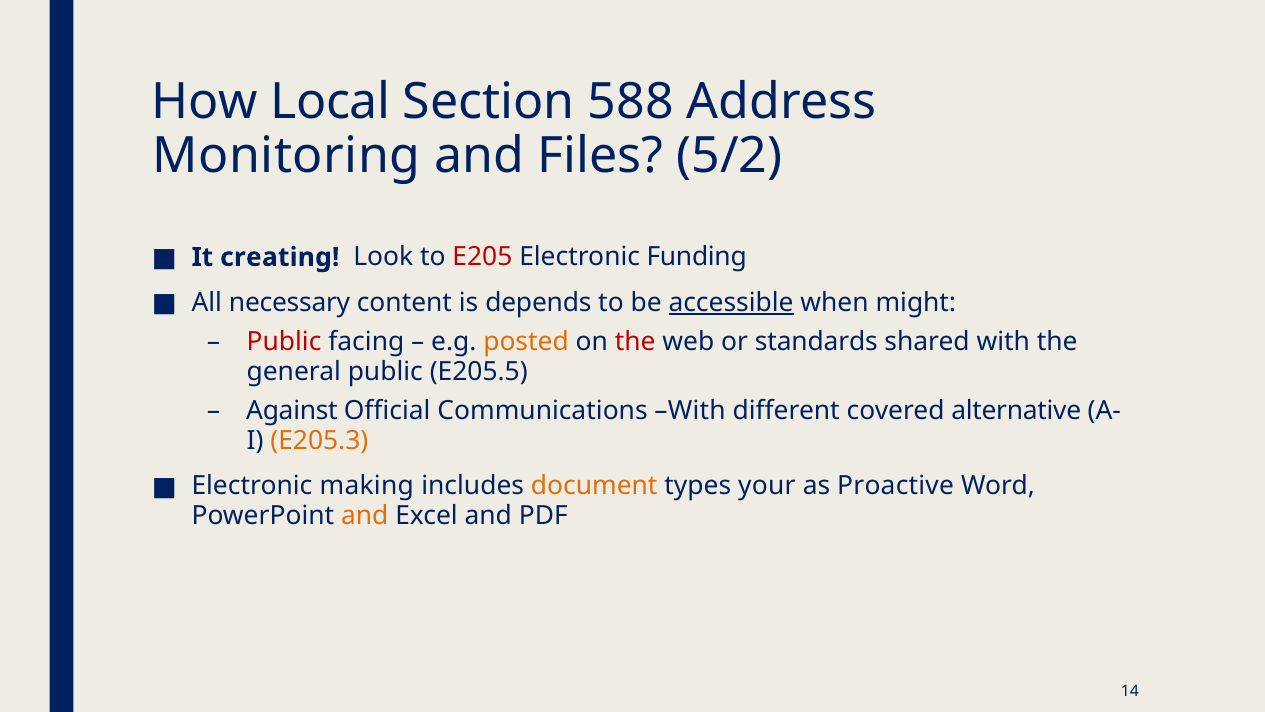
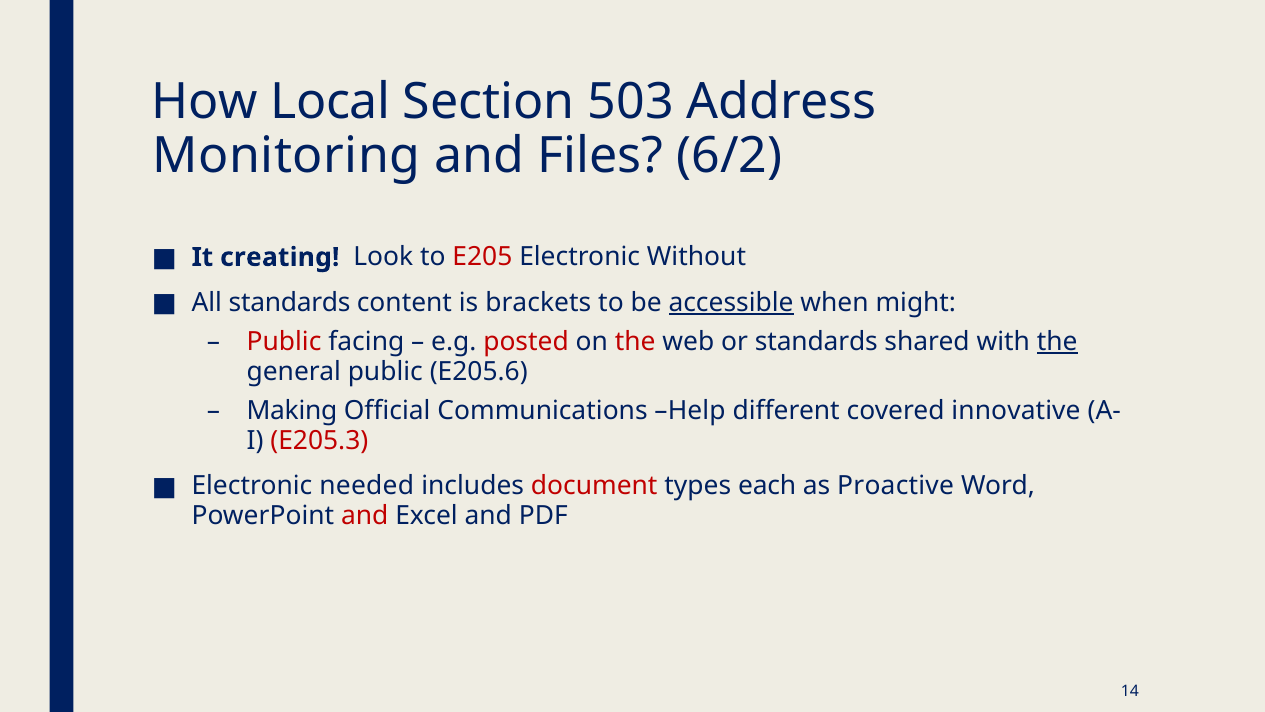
588: 588 -> 503
5/2: 5/2 -> 6/2
Funding: Funding -> Without
All necessary: necessary -> standards
depends: depends -> brackets
posted colour: orange -> red
the at (1057, 342) underline: none -> present
E205.5: E205.5 -> E205.6
Against: Against -> Making
Communications With: With -> Help
alternative: alternative -> innovative
E205.3 colour: orange -> red
making: making -> needed
document colour: orange -> red
your: your -> each
and at (365, 516) colour: orange -> red
